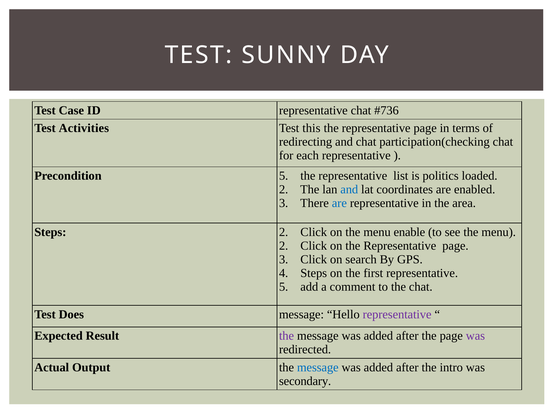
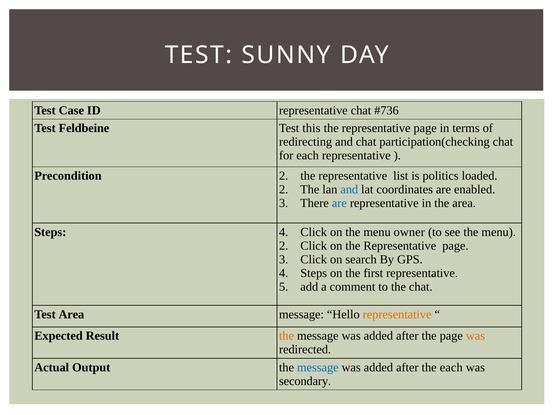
Activities: Activities -> Feldbeine
Precondition 5: 5 -> 2
Steps 2: 2 -> 4
enable: enable -> owner
Test Does: Does -> Area
representative at (397, 315) colour: purple -> orange
the at (287, 336) colour: purple -> orange
was at (475, 336) colour: purple -> orange
the intro: intro -> each
